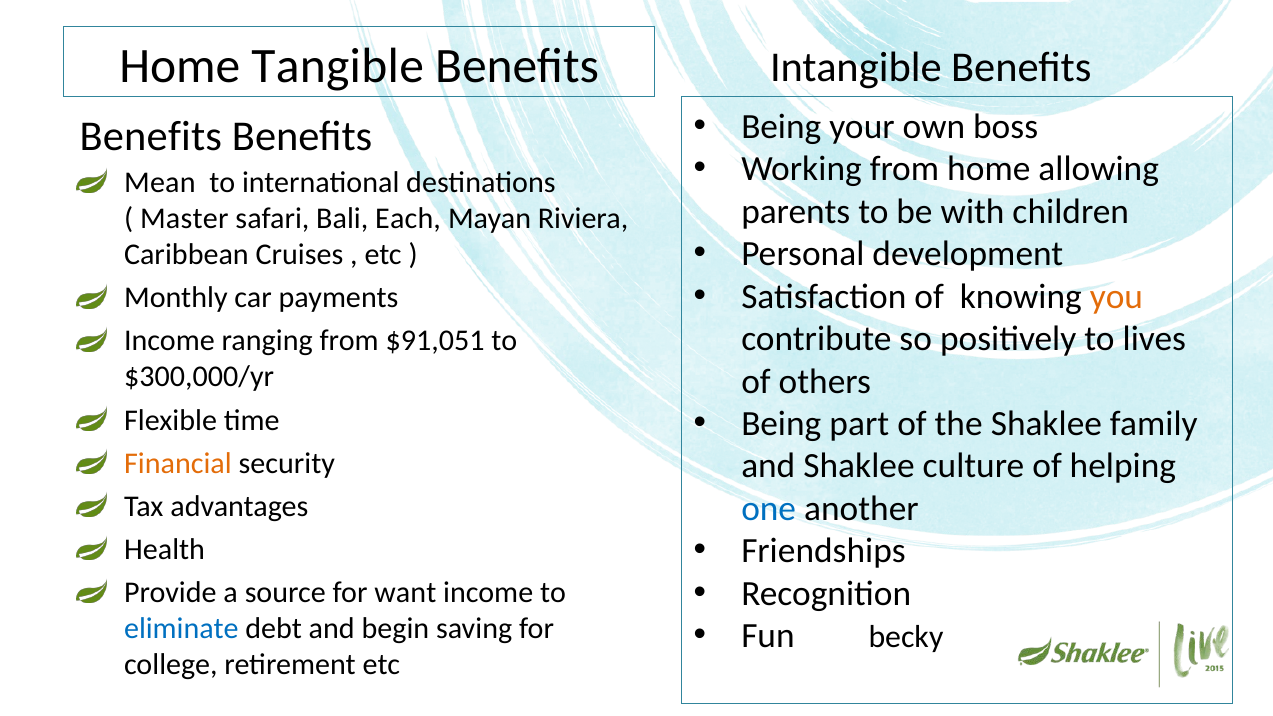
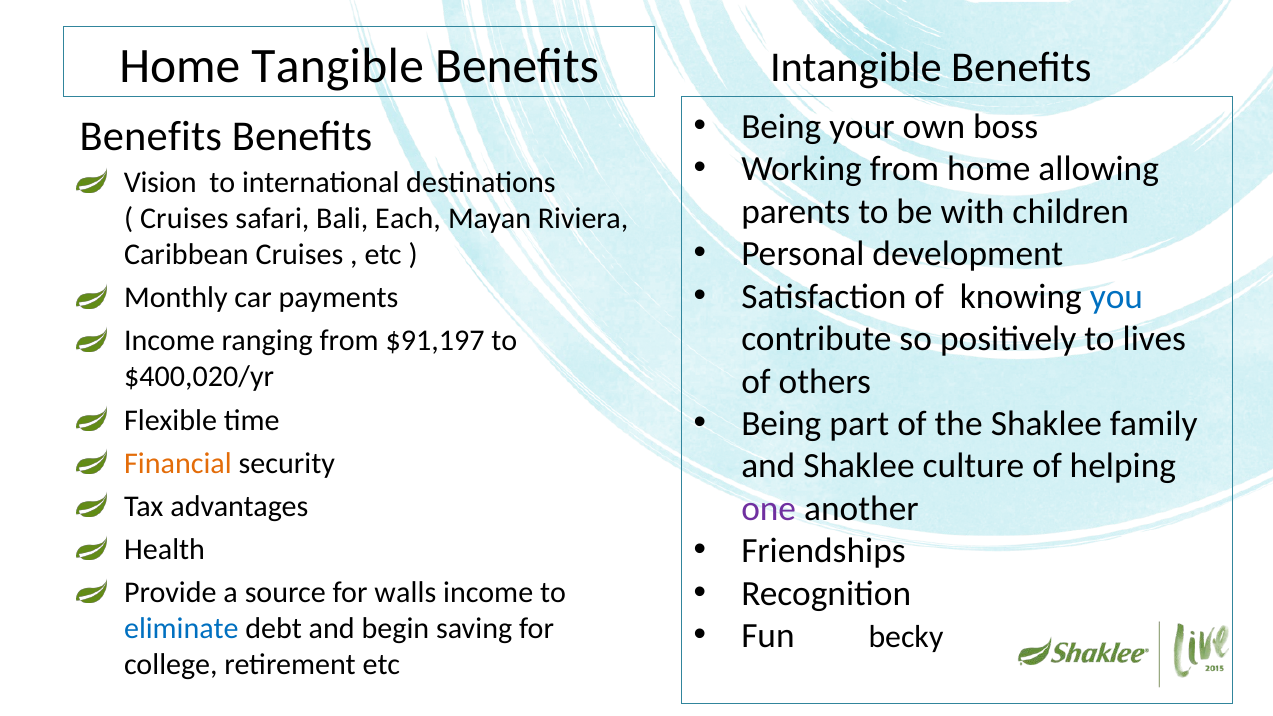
Mean: Mean -> Vision
Master at (184, 219): Master -> Cruises
you colour: orange -> blue
$91,051: $91,051 -> $91,197
$300,000/yr: $300,000/yr -> $400,020/yr
one colour: blue -> purple
want: want -> walls
